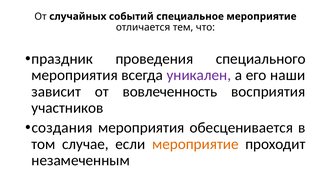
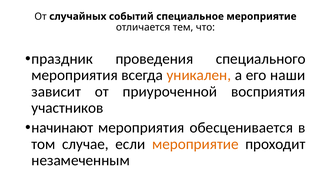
уникален colour: purple -> orange
вовлеченность: вовлеченность -> приуроченной
создания: создания -> начинают
